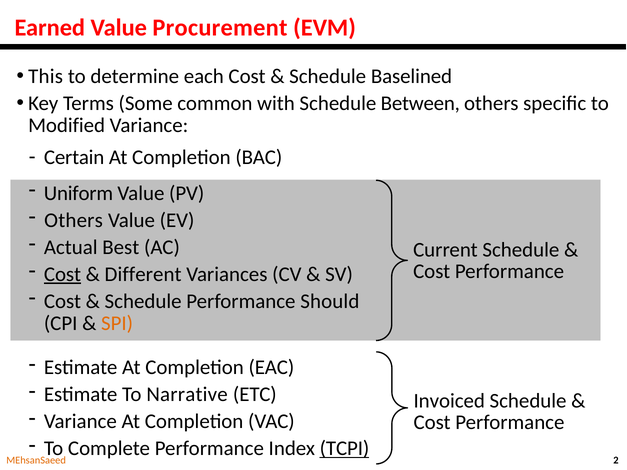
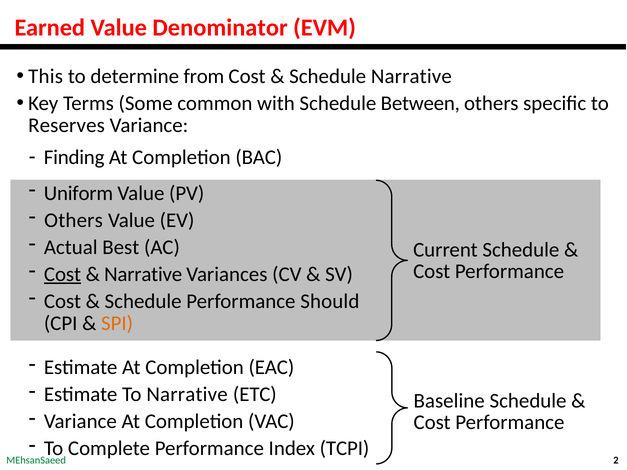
Procurement: Procurement -> Denominator
each: each -> from
Schedule Baselined: Baselined -> Narrative
Modified: Modified -> Reserves
Certain: Certain -> Finding
Different at (143, 275): Different -> Narrative
Invoiced: Invoiced -> Baseline
TCPI underline: present -> none
MEhsanSaeed colour: orange -> green
